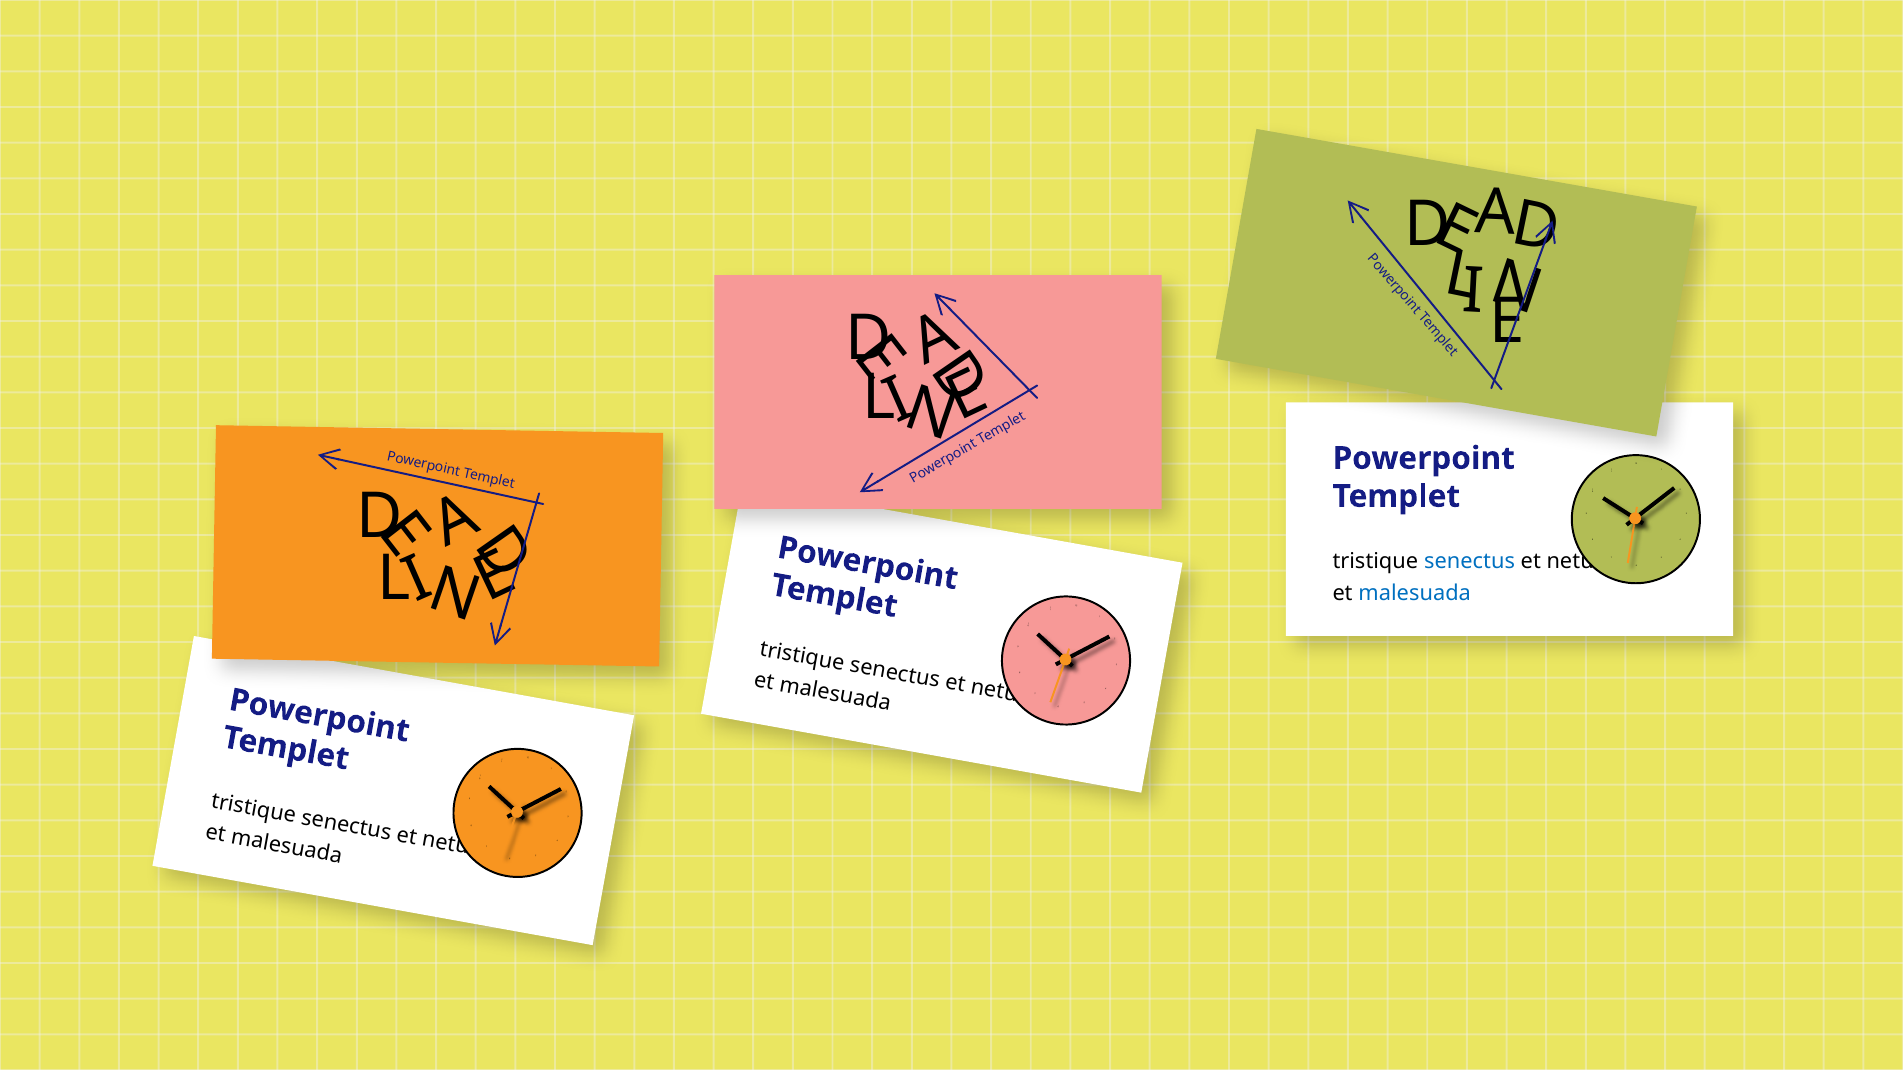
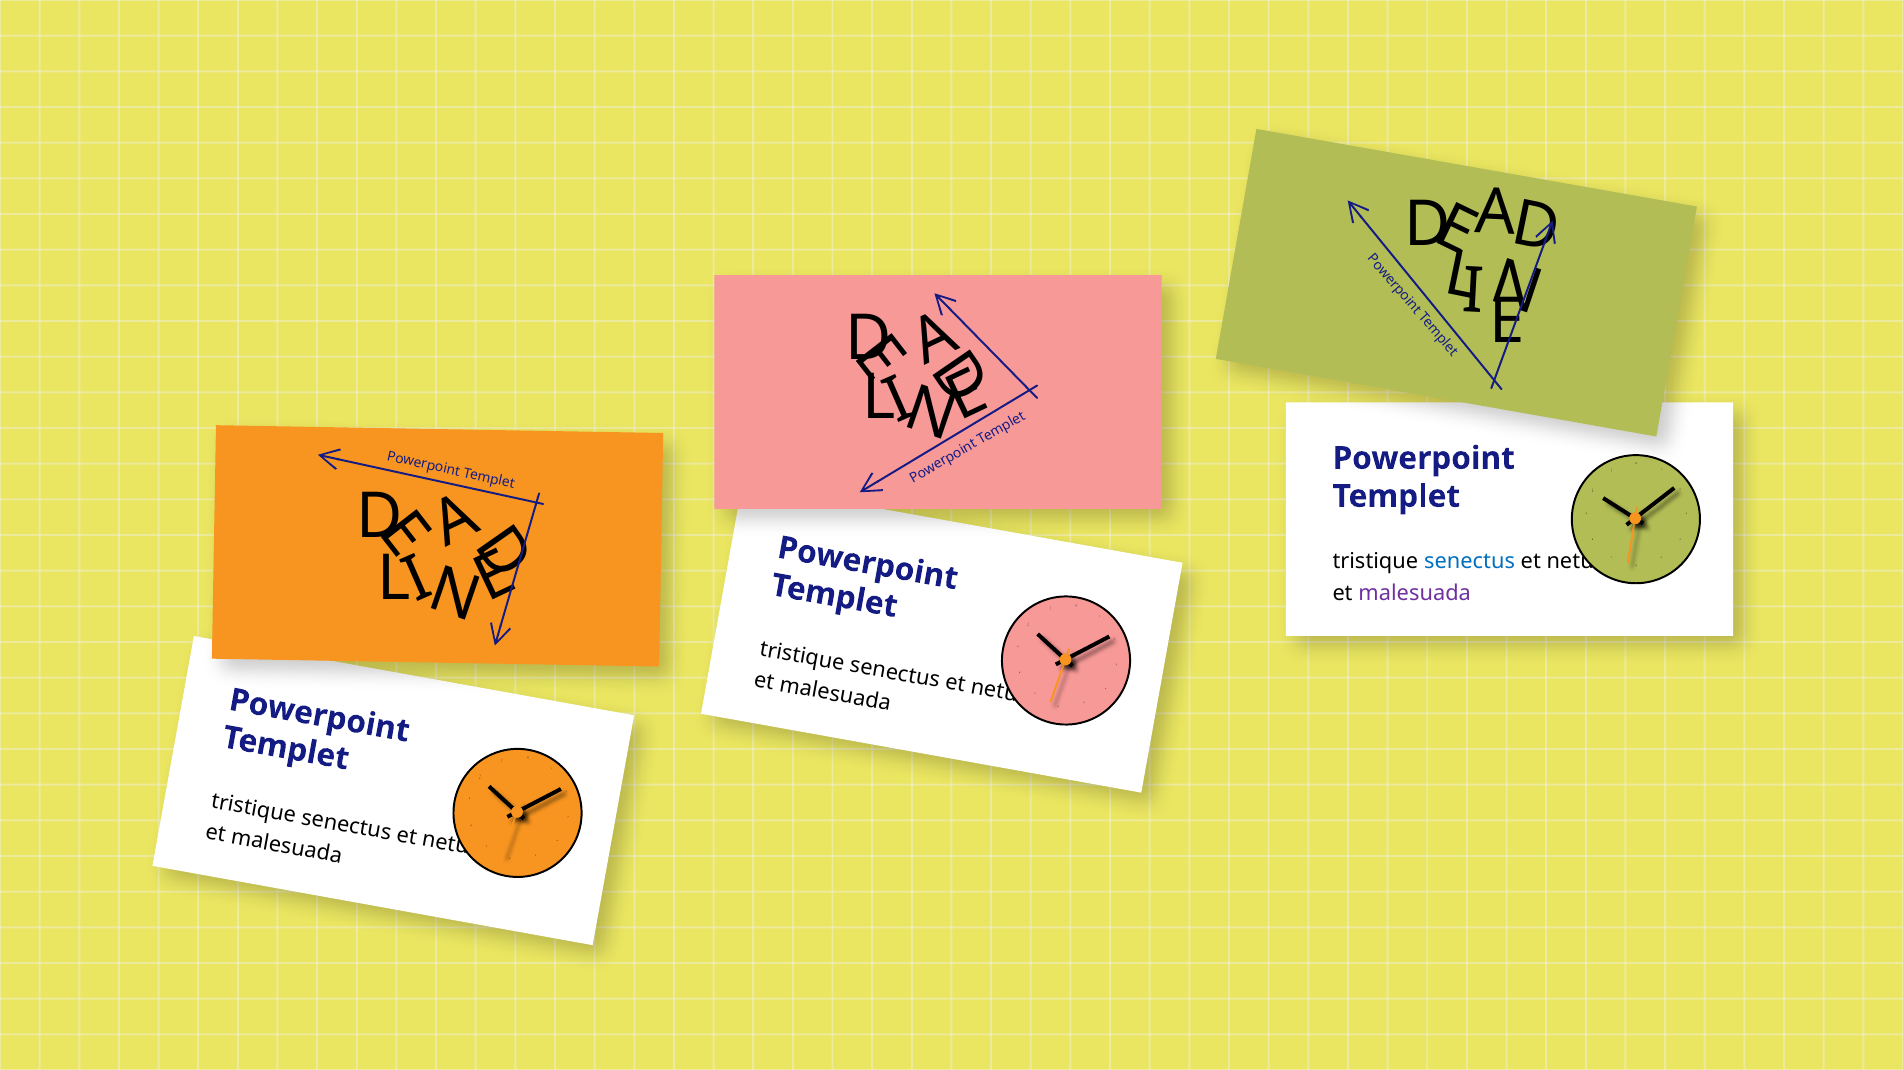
malesuada at (1415, 593) colour: blue -> purple
